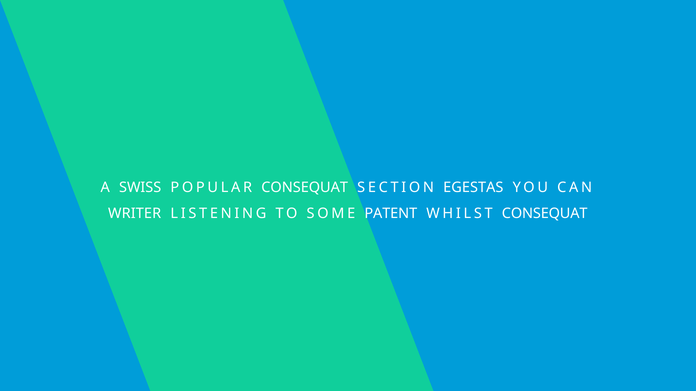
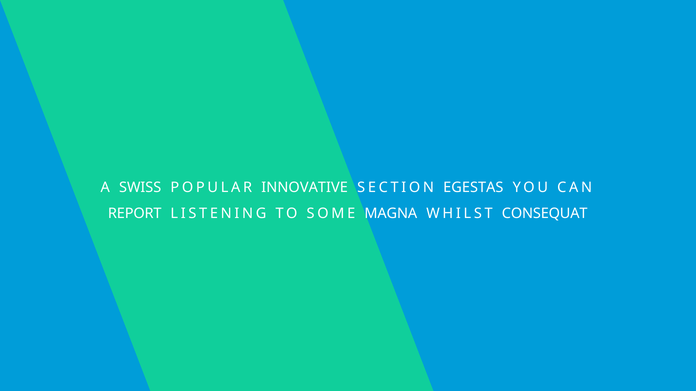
POPULAR CONSEQUAT: CONSEQUAT -> INNOVATIVE
WRITER: WRITER -> REPORT
PATENT: PATENT -> MAGNA
